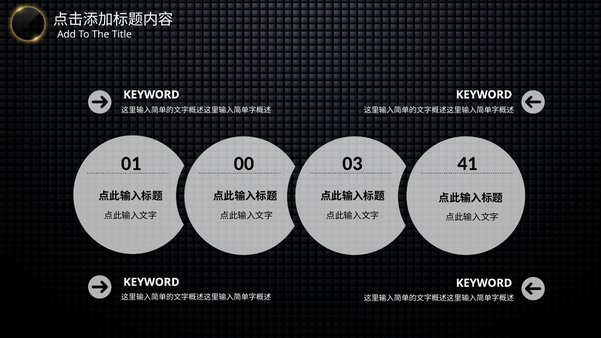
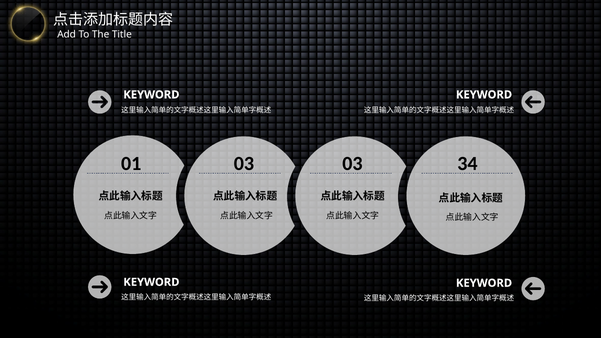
01 00: 00 -> 03
41: 41 -> 34
